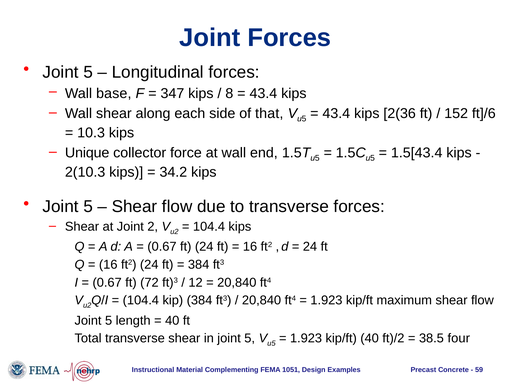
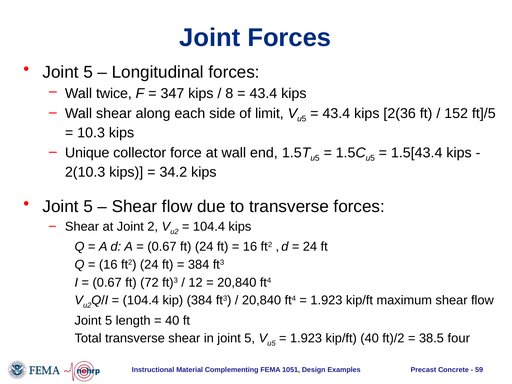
base: base -> twice
that: that -> limit
ft]/6: ft]/6 -> ft]/5
